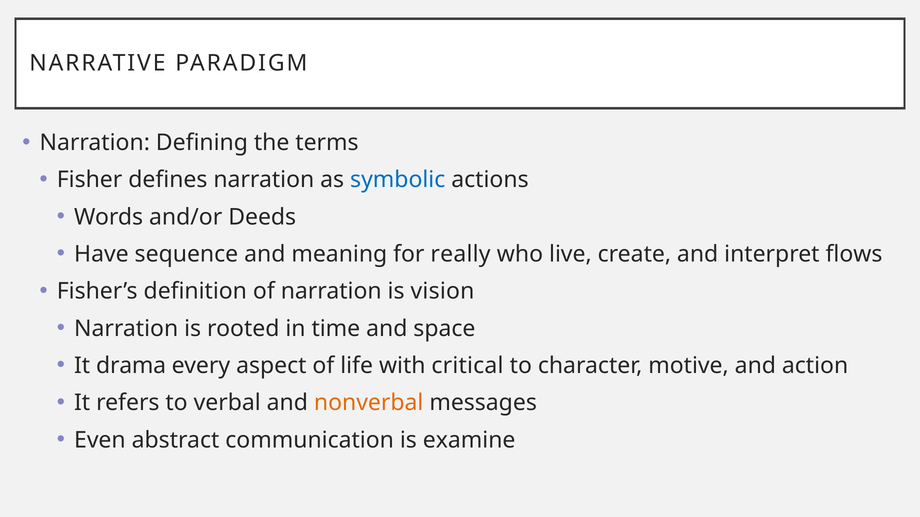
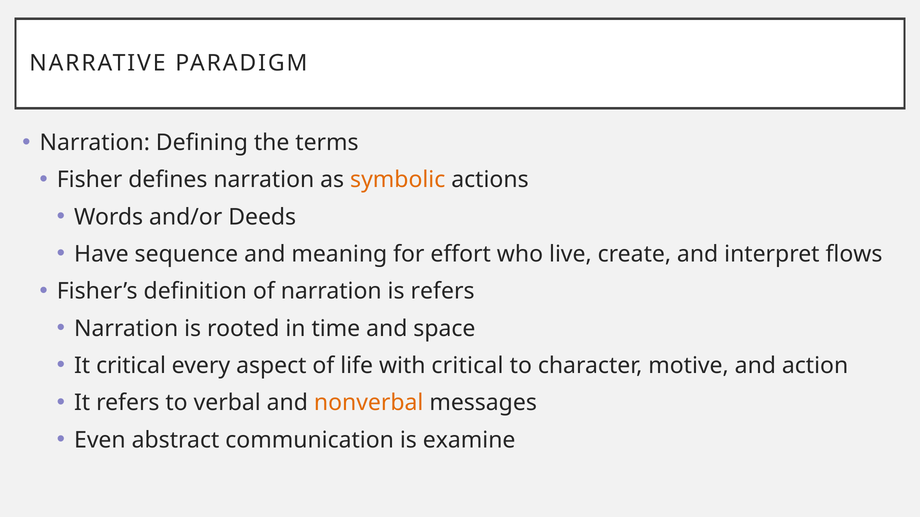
symbolic colour: blue -> orange
really: really -> effort
is vision: vision -> refers
It drama: drama -> critical
